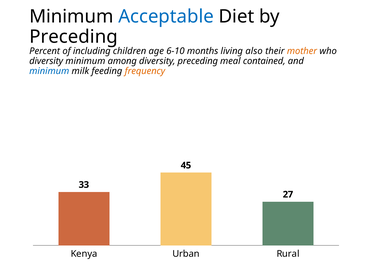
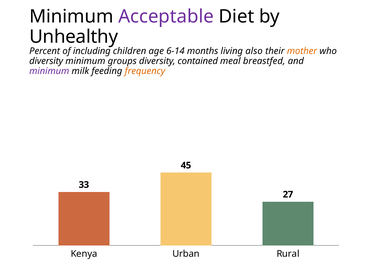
Acceptable colour: blue -> purple
Preceding at (74, 37): Preceding -> Unhealthy
6-10: 6-10 -> 6-14
among: among -> groups
diversity preceding: preceding -> contained
contained: contained -> breastfed
minimum at (49, 71) colour: blue -> purple
